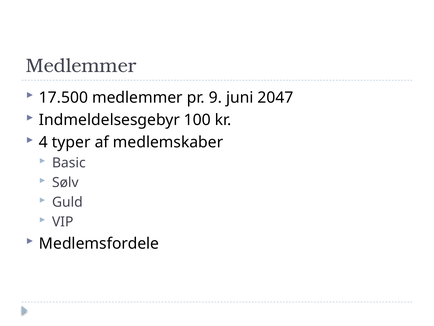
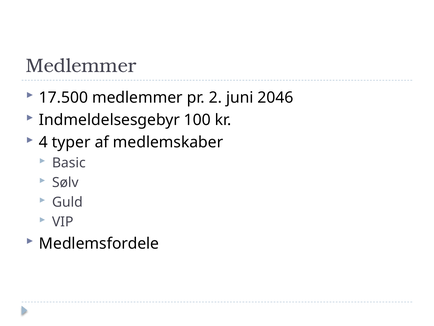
9: 9 -> 2
2047: 2047 -> 2046
